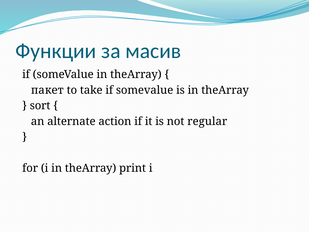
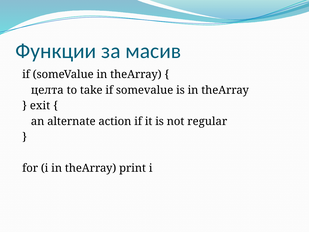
пакет: пакет -> целта
sort: sort -> exit
